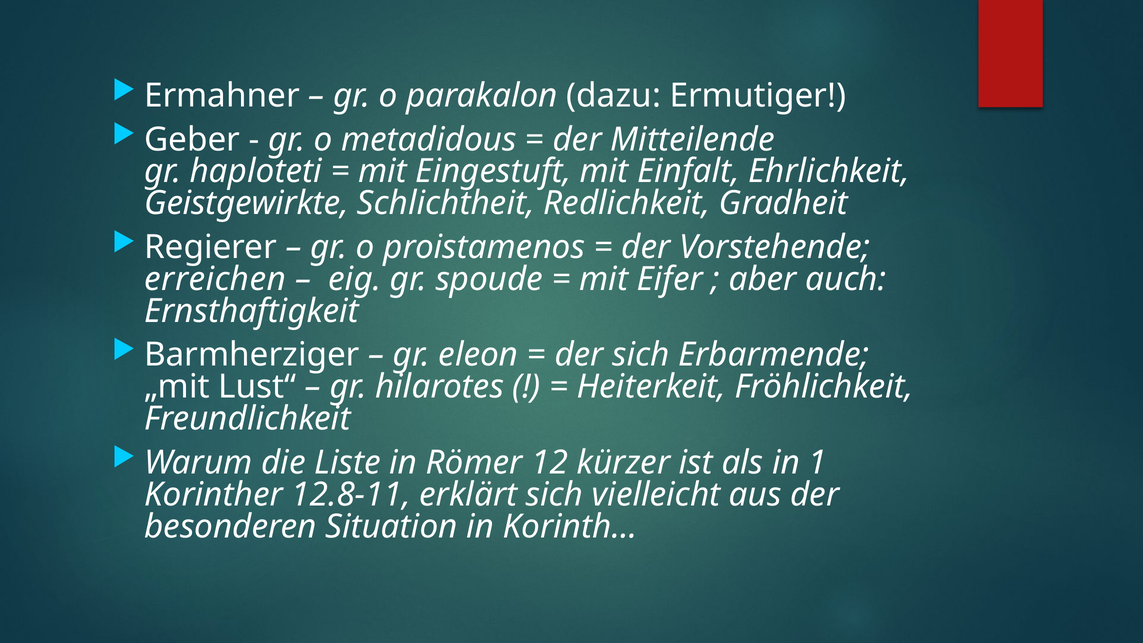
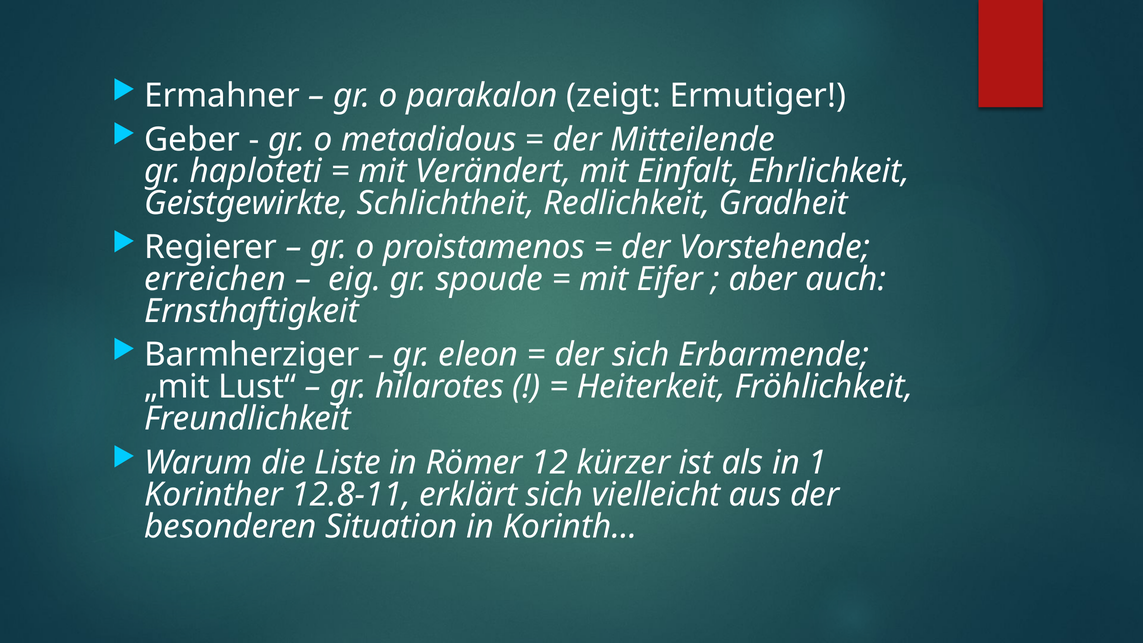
dazu: dazu -> zeigt
Eingestuft: Eingestuft -> Verändert
